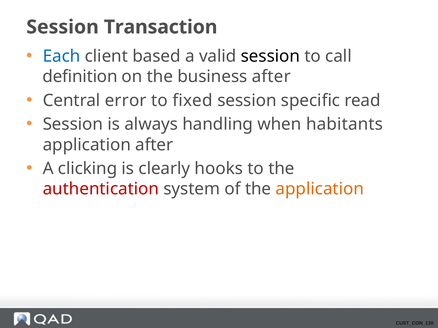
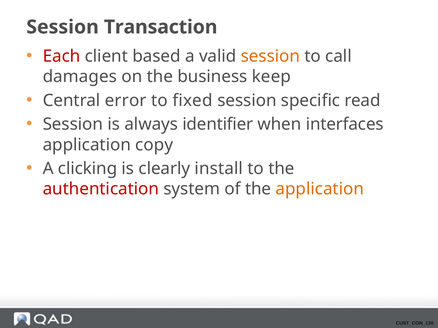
Each colour: blue -> red
session at (270, 56) colour: black -> orange
definition: definition -> damages
business after: after -> keep
handling: handling -> identifier
habitants: habitants -> interfaces
application after: after -> copy
hooks: hooks -> install
